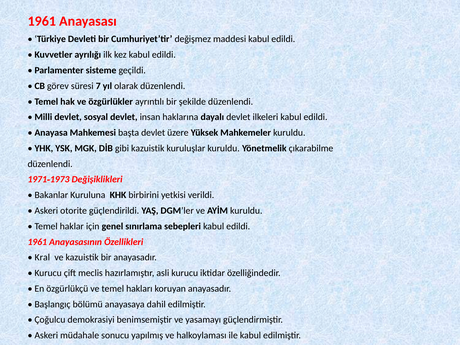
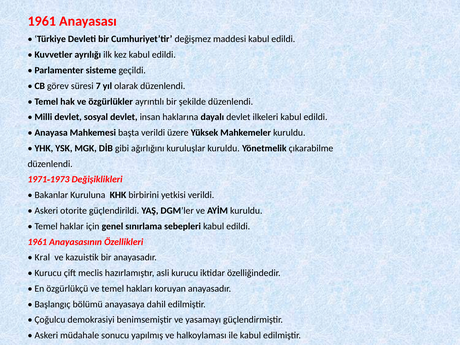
başta devlet: devlet -> verildi
gibi kazuistik: kazuistik -> ağırlığını
